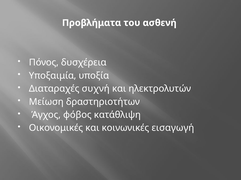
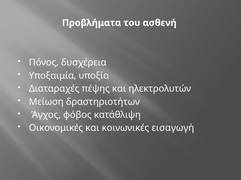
συχνή: συχνή -> πέψης
